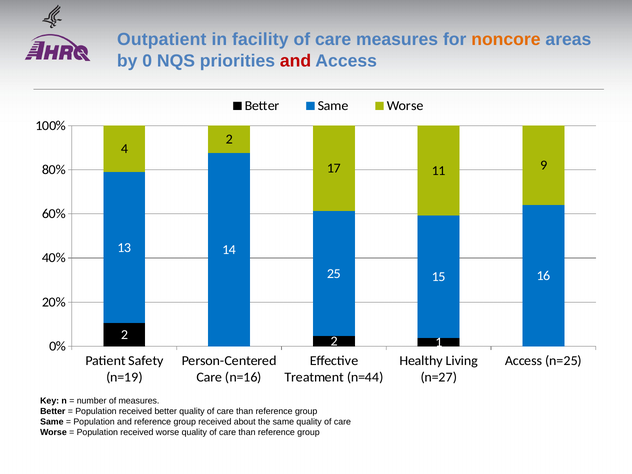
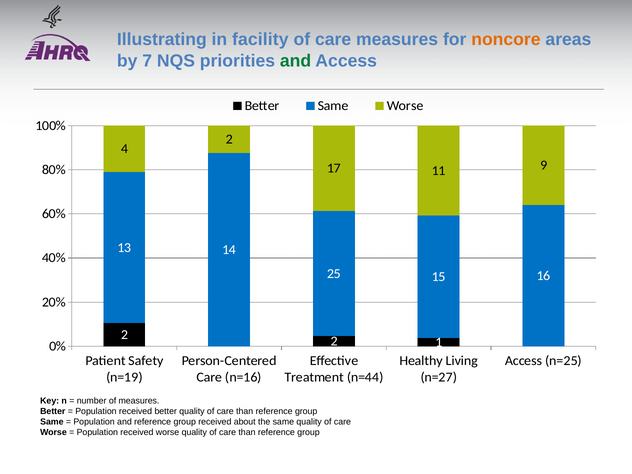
Outpatient: Outpatient -> Illustrating
0: 0 -> 7
and at (296, 61) colour: red -> green
